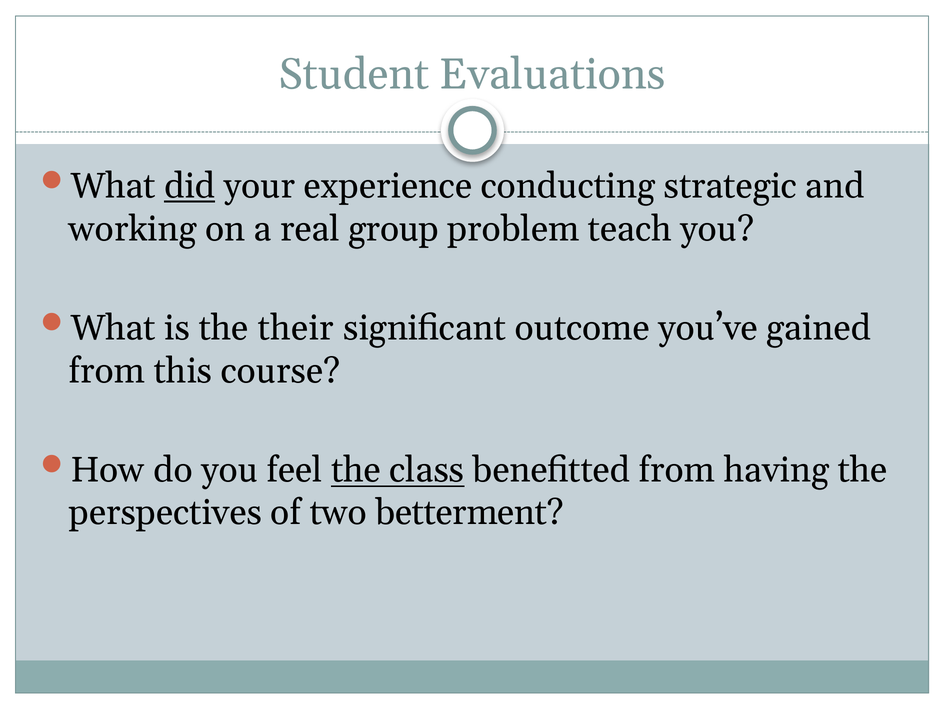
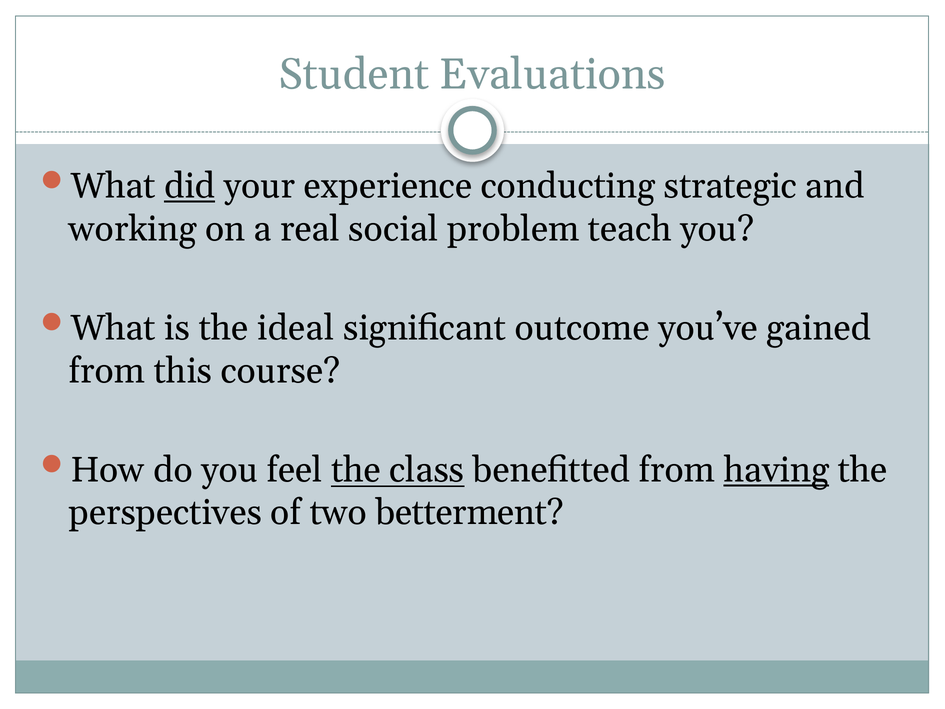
group: group -> social
their: their -> ideal
having underline: none -> present
